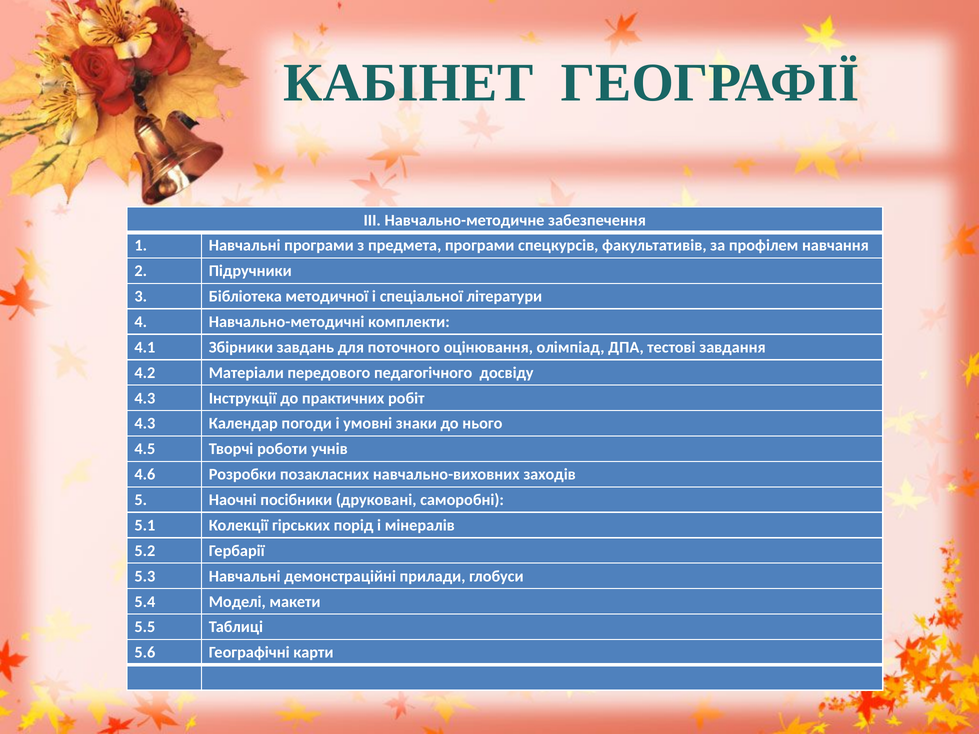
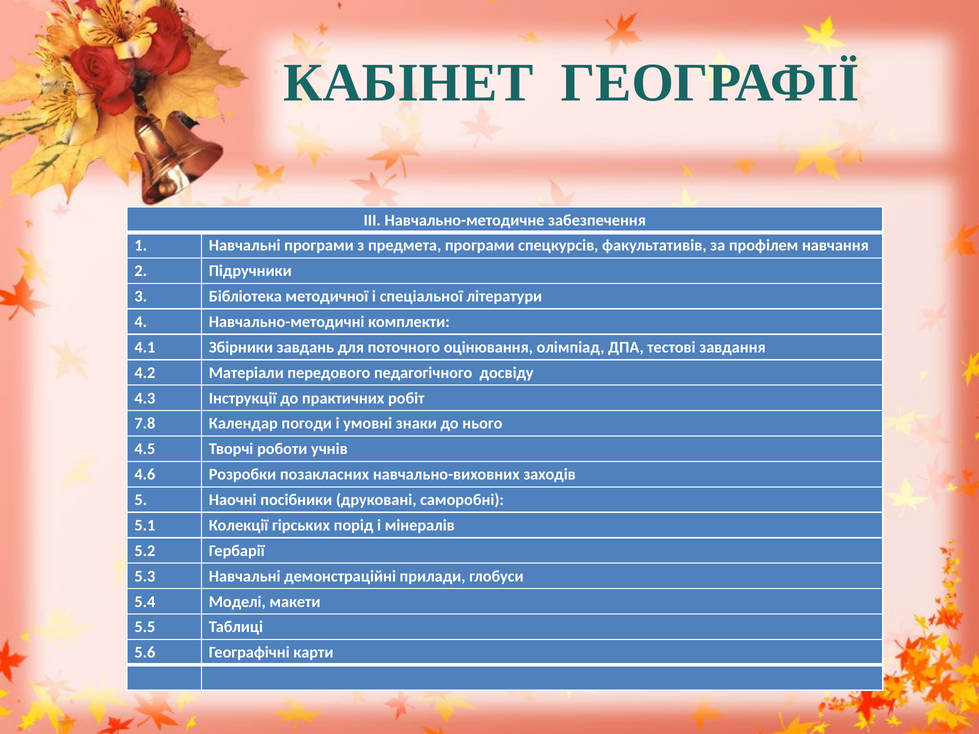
4.3 at (145, 424): 4.3 -> 7.8
